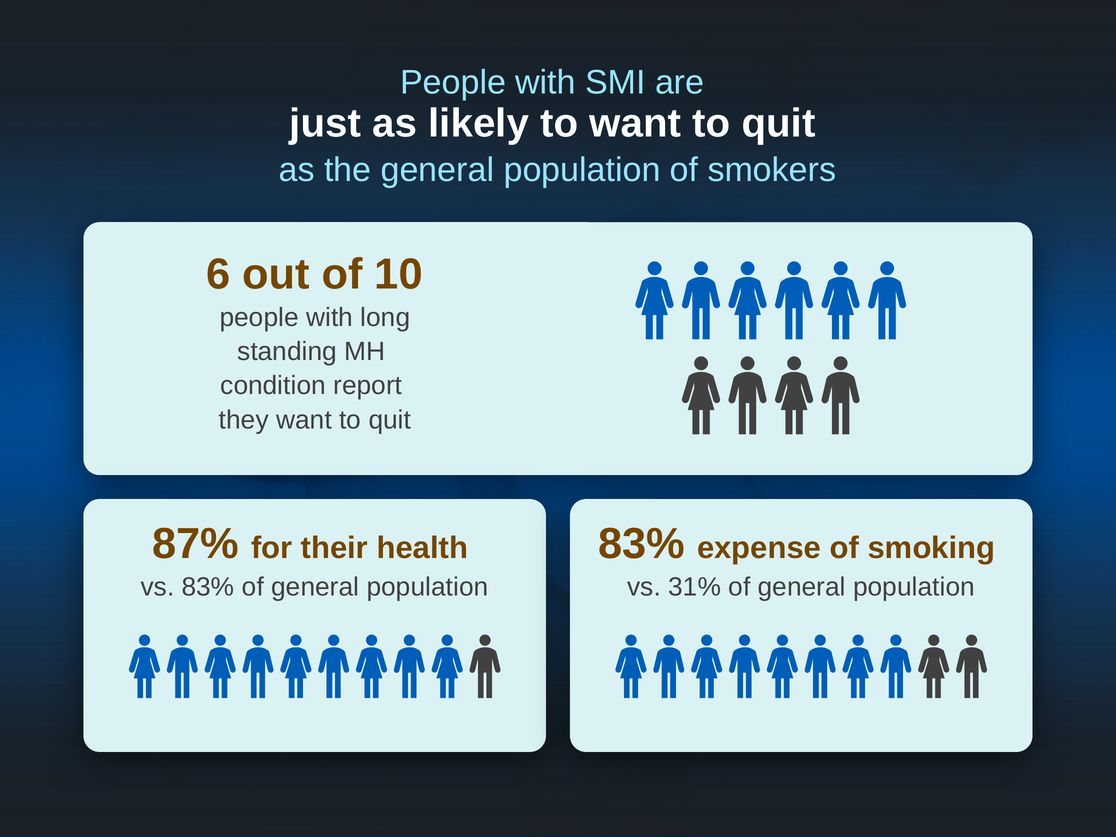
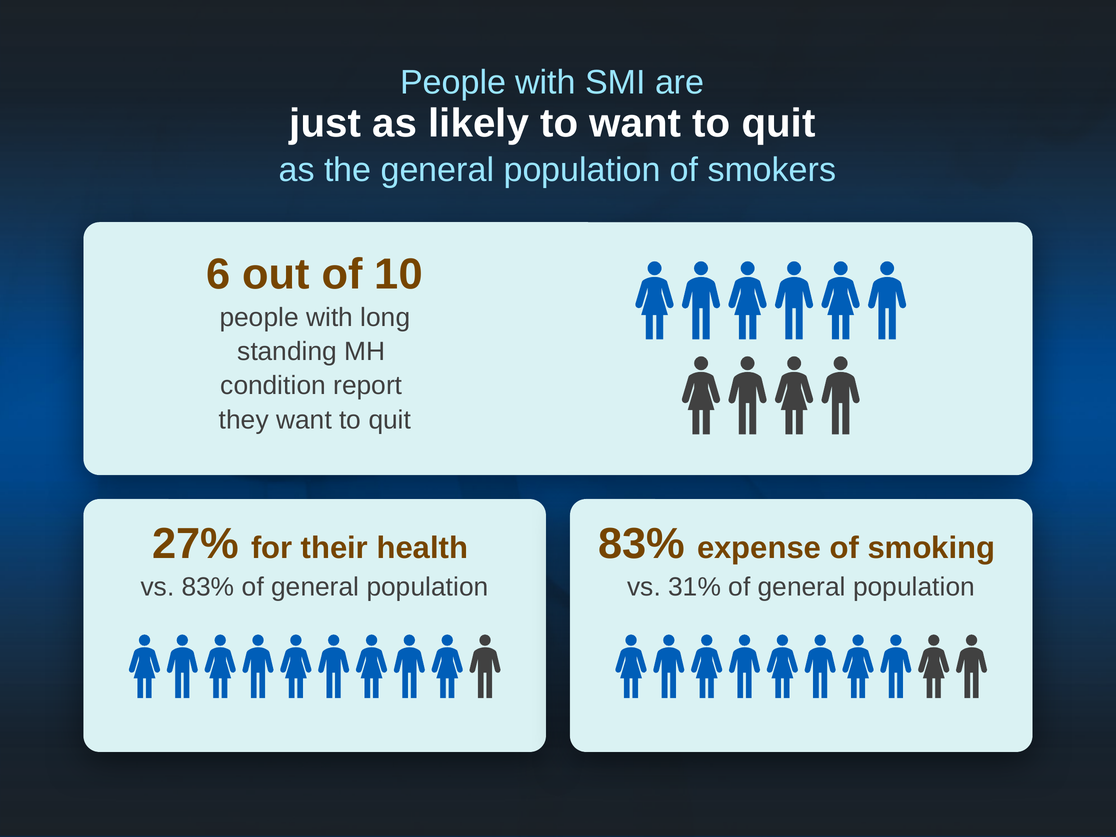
87%: 87% -> 27%
